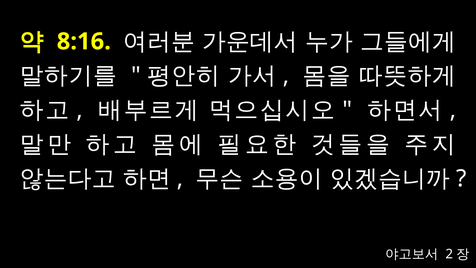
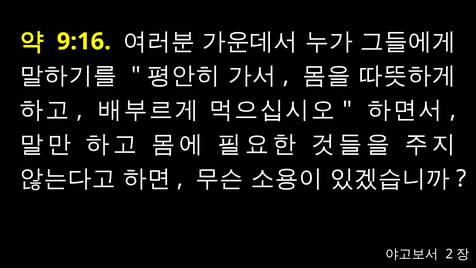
8:16: 8:16 -> 9:16
